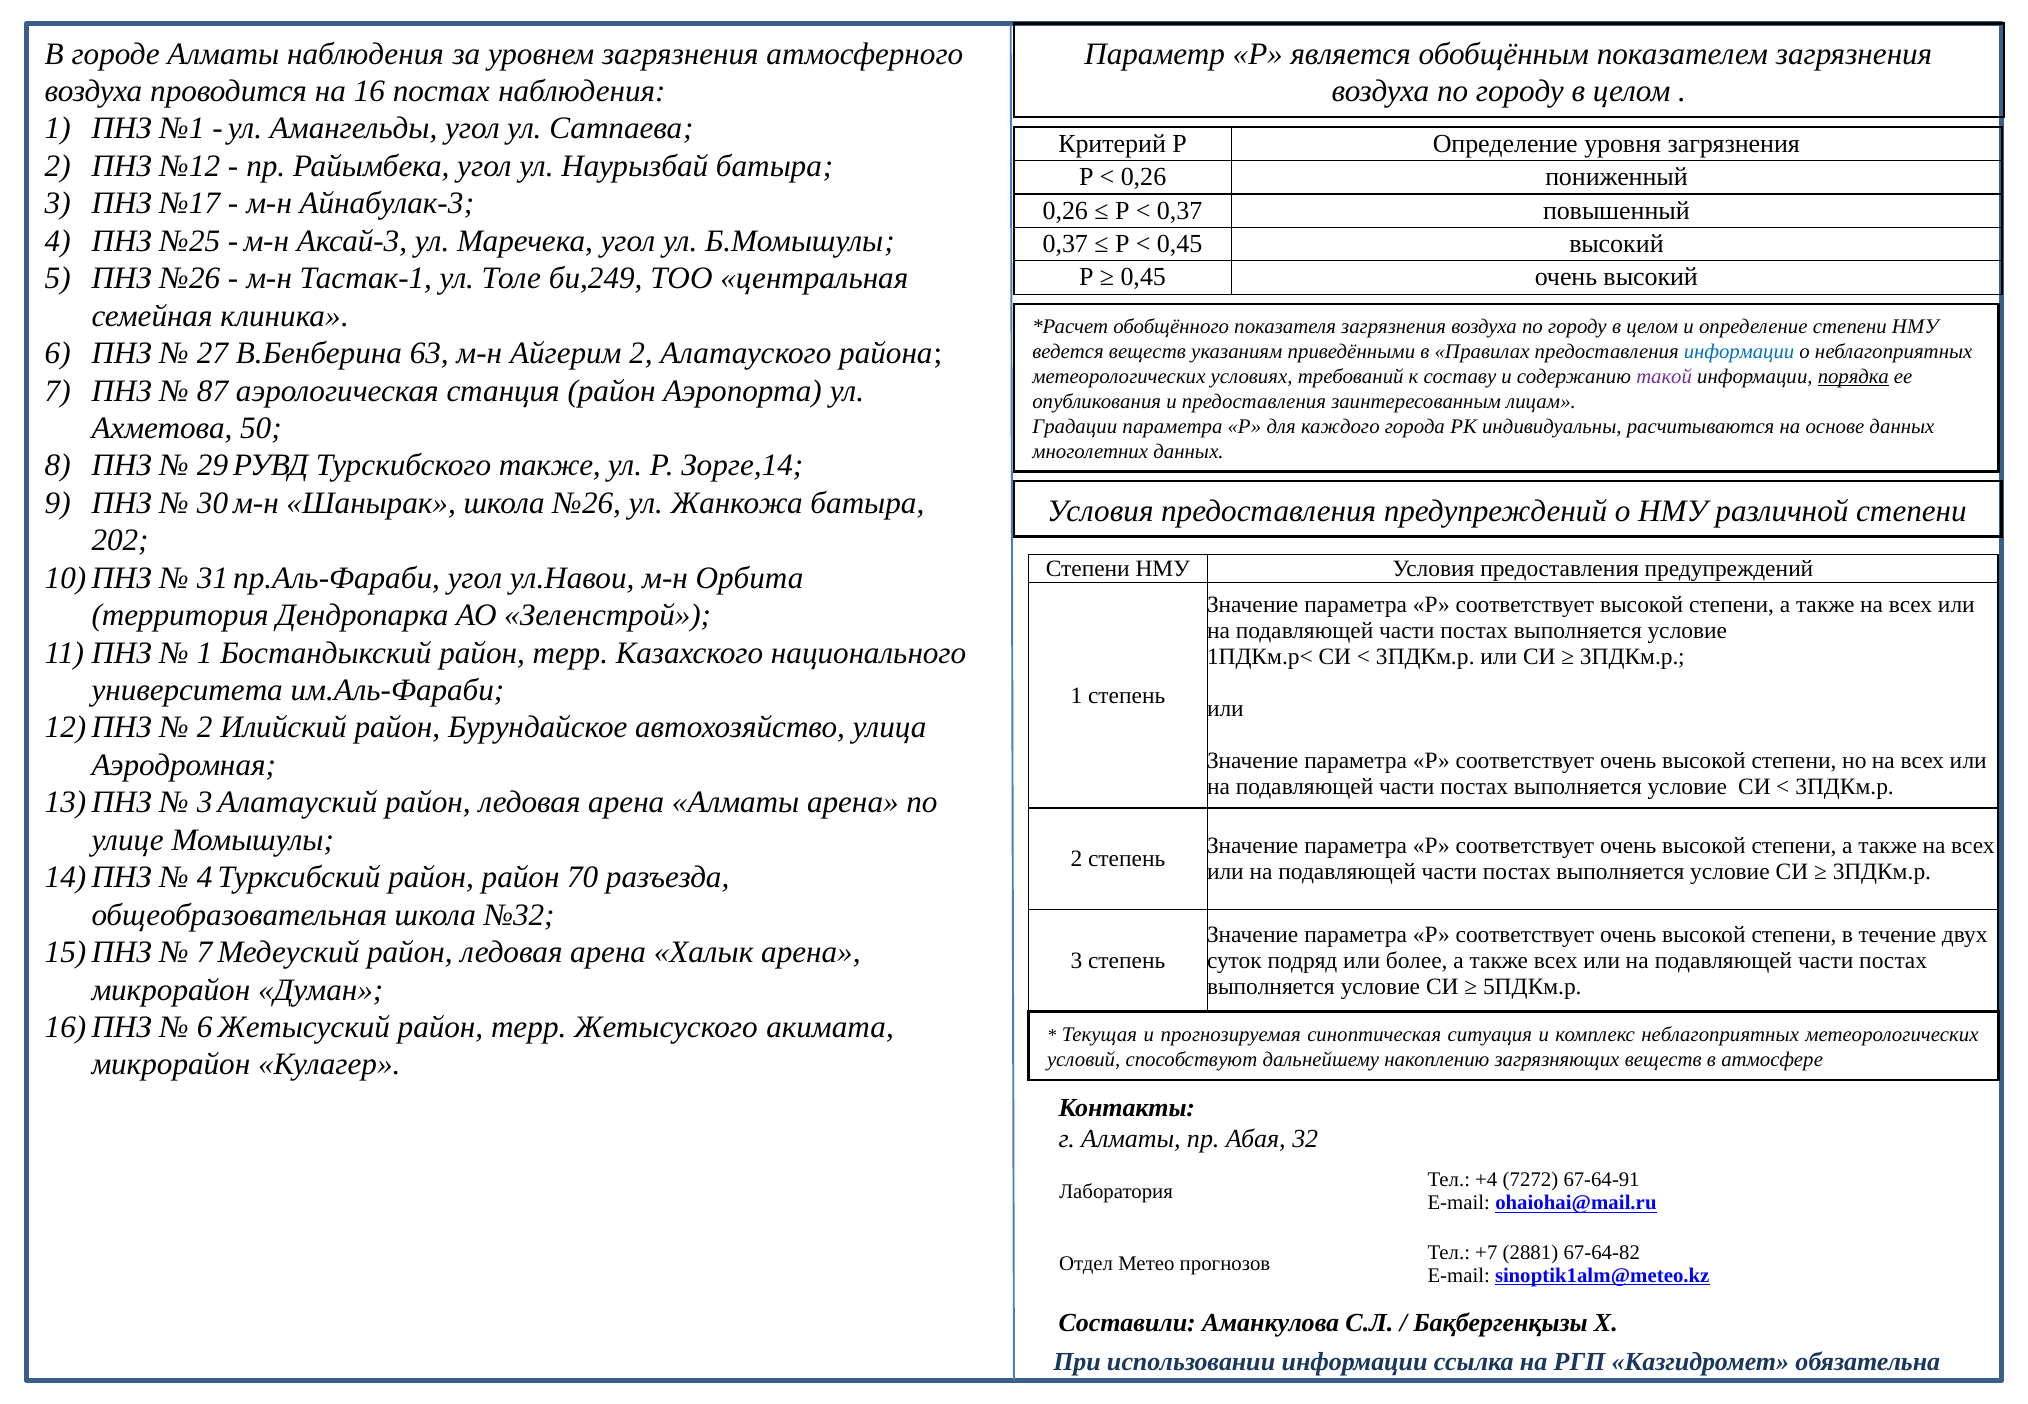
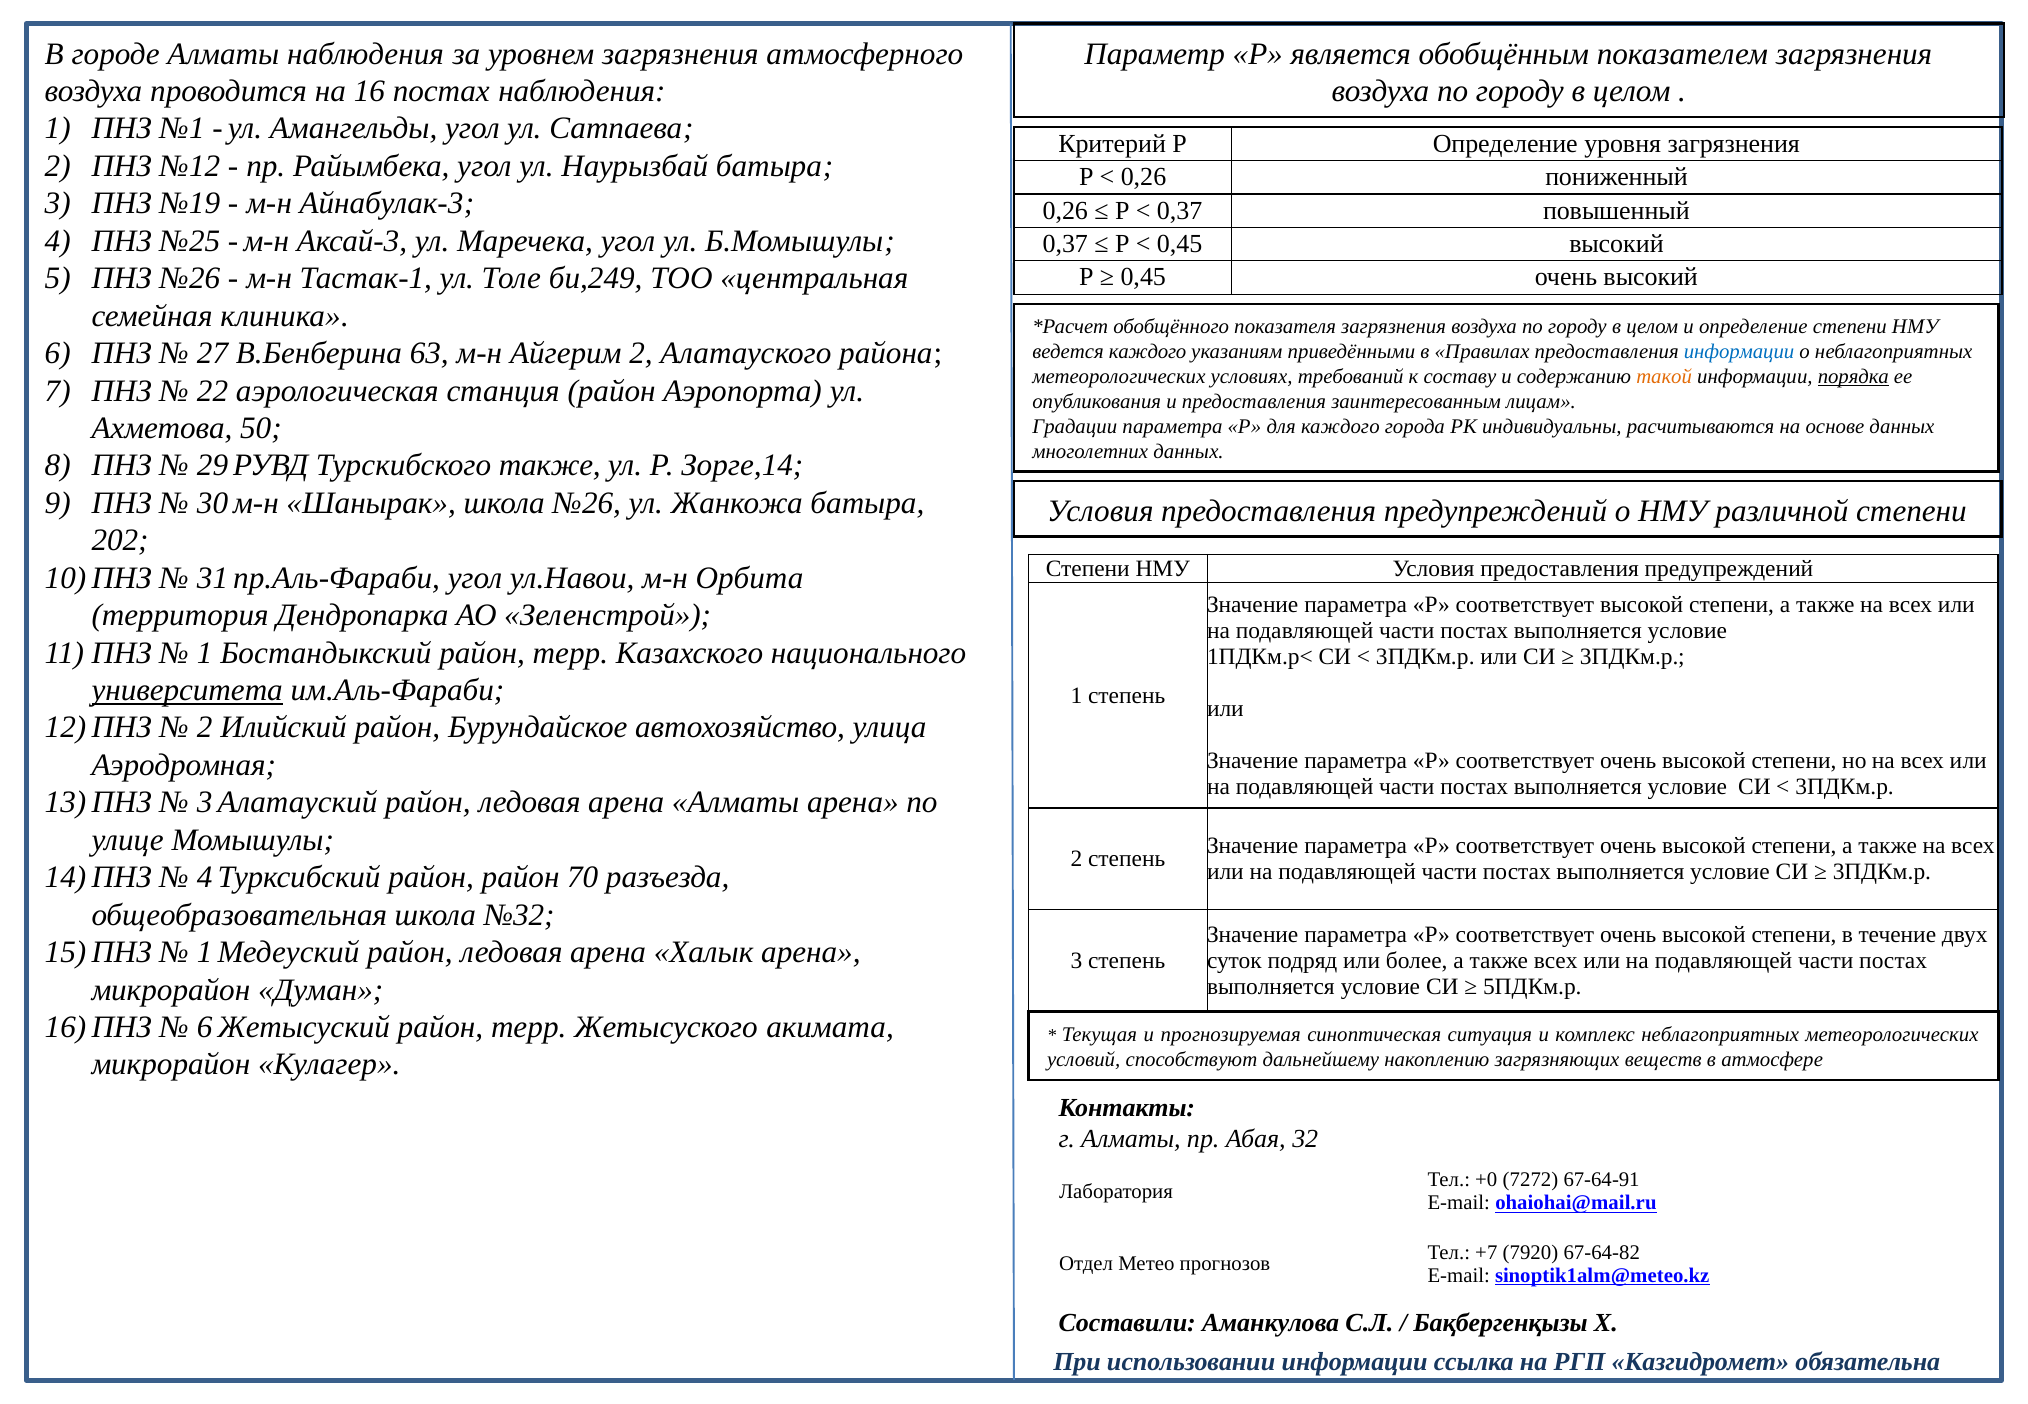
№17: №17 -> №19
ведется веществ: веществ -> каждого
такой colour: purple -> orange
87: 87 -> 22
университета underline: none -> present
7 at (205, 952): 7 -> 1
+4: +4 -> +0
2881: 2881 -> 7920
